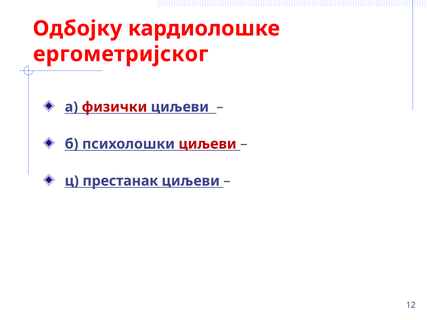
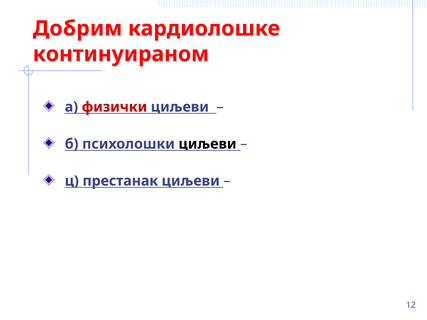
Одбојку: Одбојку -> Добрим
ергометријског: ергометријског -> континуираном
циљеви at (208, 144) colour: red -> black
